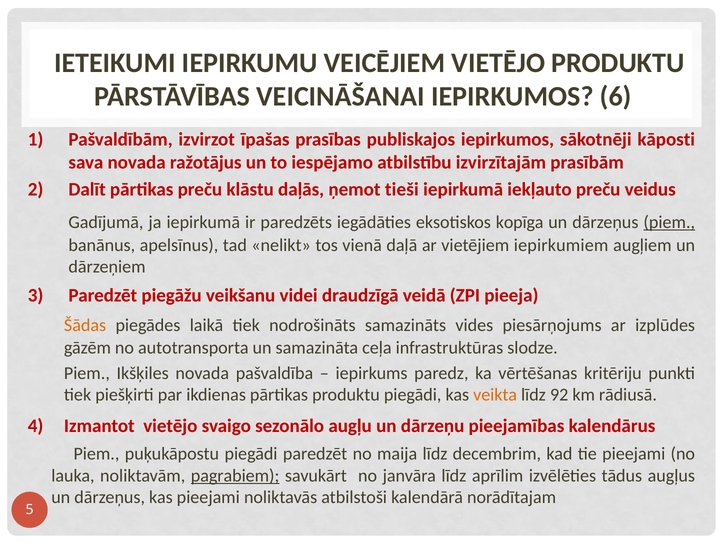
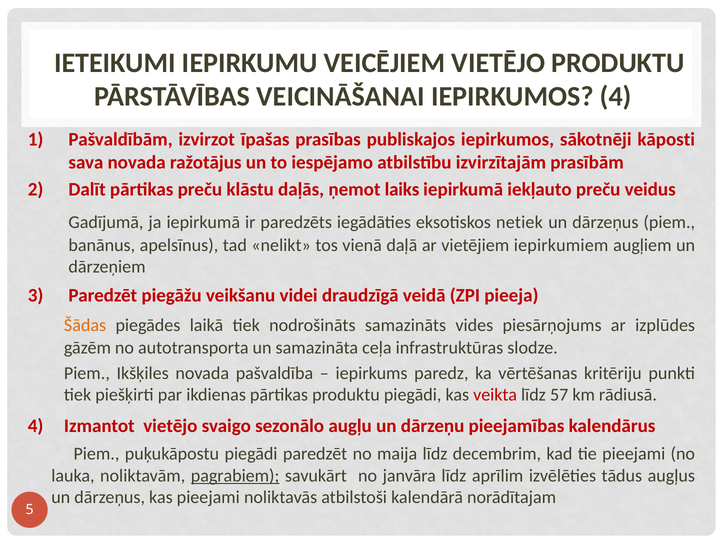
IEPIRKUMOS 6: 6 -> 4
tieši: tieši -> laiks
kopīga: kopīga -> netiek
piem at (669, 222) underline: present -> none
veikta colour: orange -> red
92: 92 -> 57
